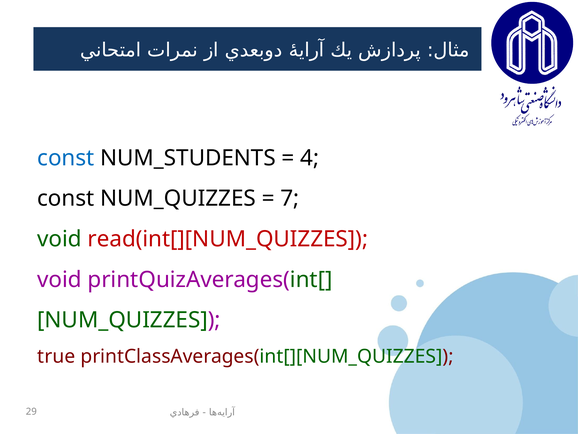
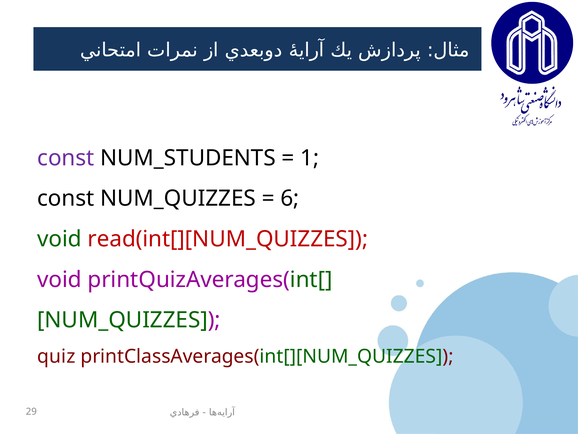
const at (66, 158) colour: blue -> purple
4: 4 -> 1
7: 7 -> 6
true: true -> quiz
